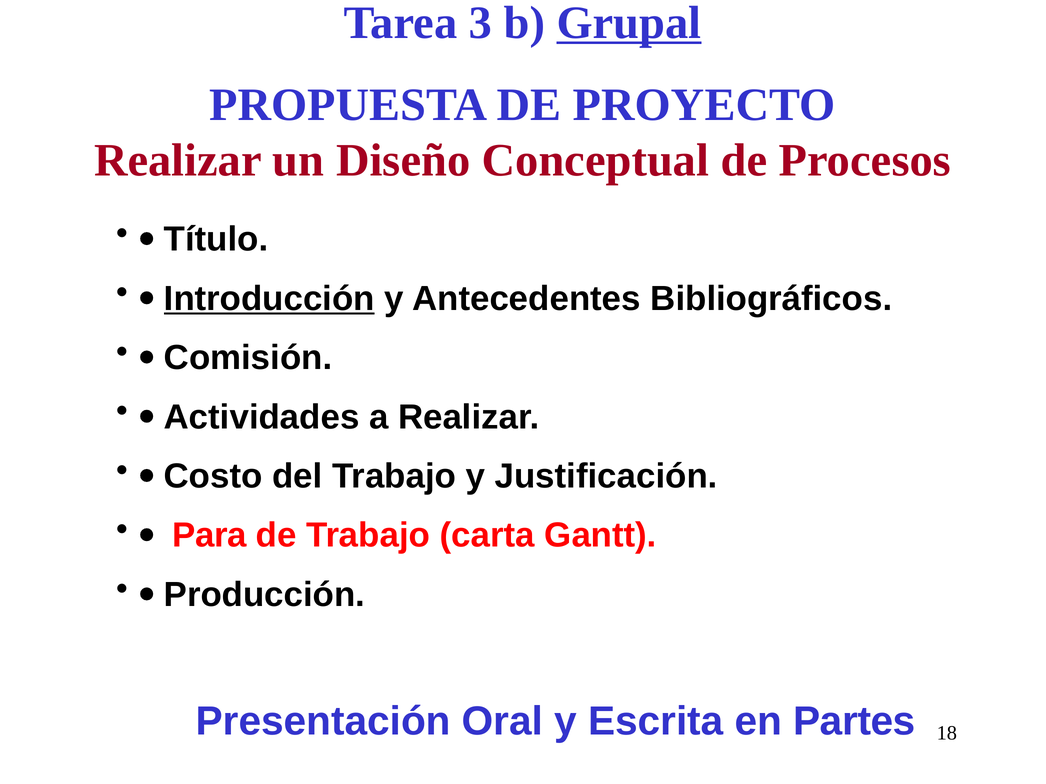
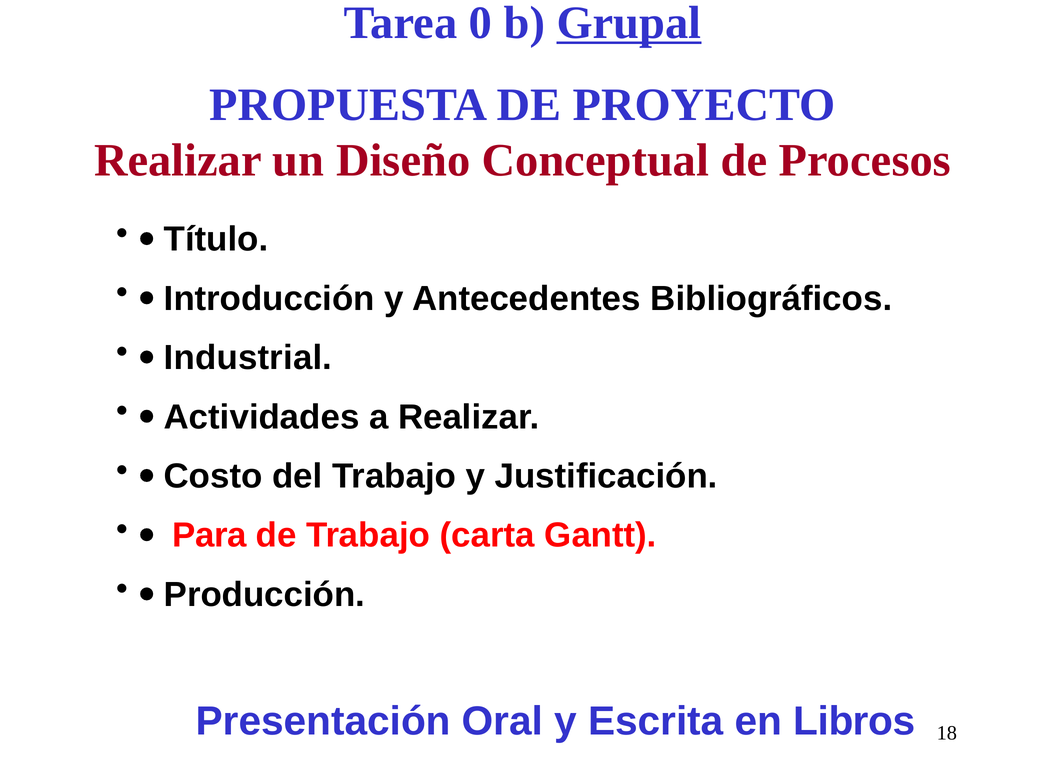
3: 3 -> 0
Introducción underline: present -> none
Comisión: Comisión -> Industrial
Partes: Partes -> Libros
